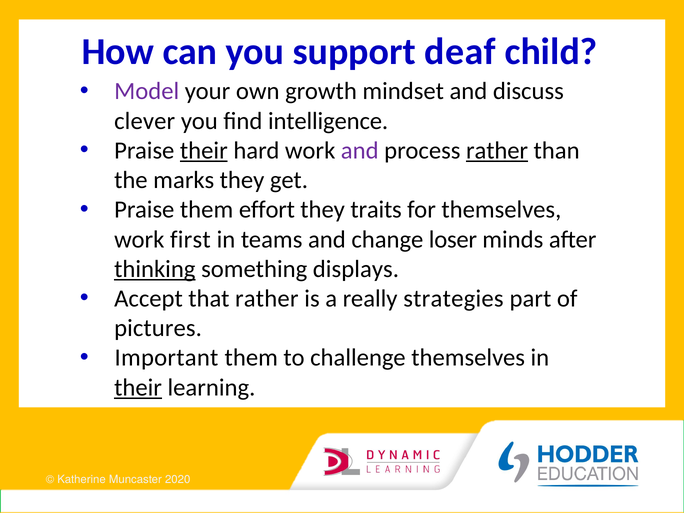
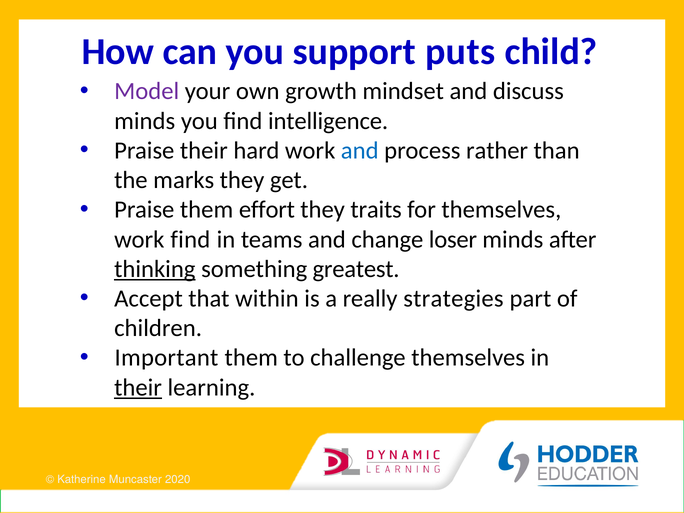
deaf: deaf -> puts
clever at (145, 121): clever -> minds
their at (204, 150) underline: present -> none
and at (360, 150) colour: purple -> blue
rather at (497, 150) underline: present -> none
work first: first -> find
displays: displays -> greatest
that rather: rather -> within
pictures: pictures -> children
